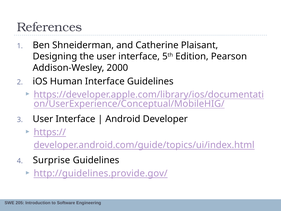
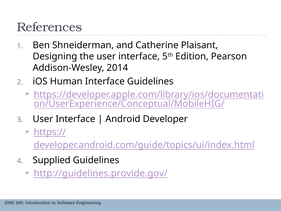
2000: 2000 -> 2014
Surprise: Surprise -> Supplied
